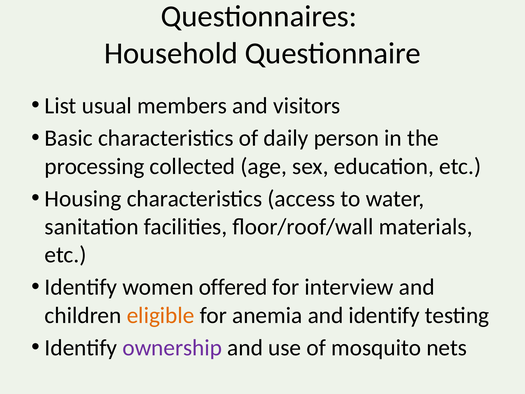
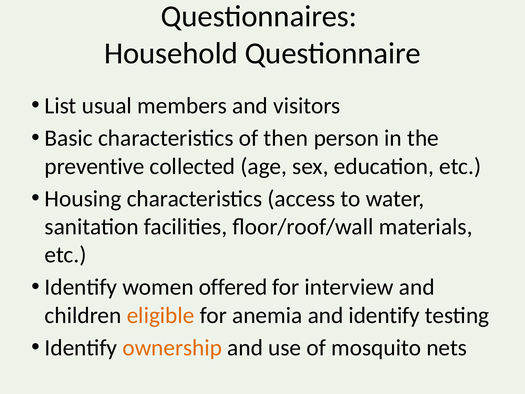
daily: daily -> then
processing: processing -> preventive
ownership colour: purple -> orange
